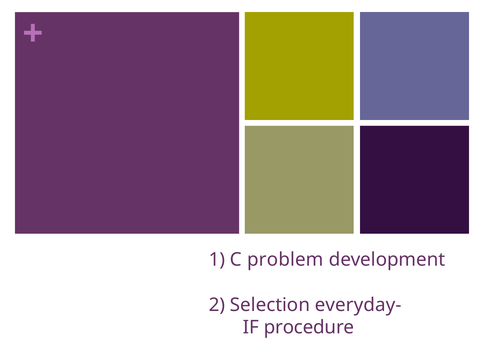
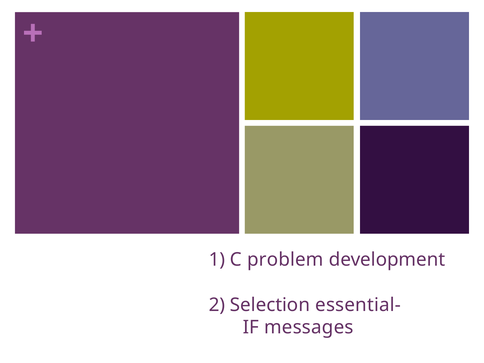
everyday-: everyday- -> essential-
procedure: procedure -> messages
